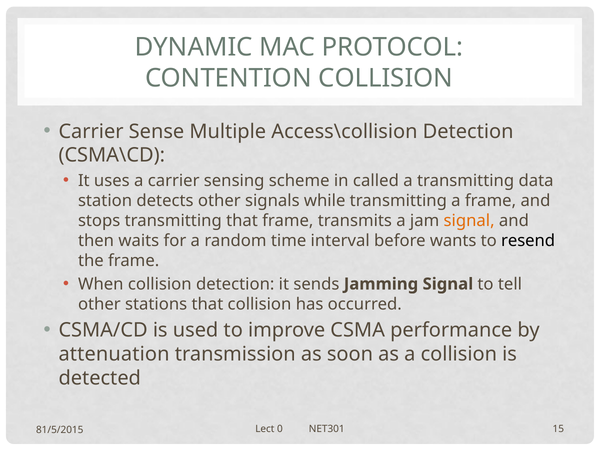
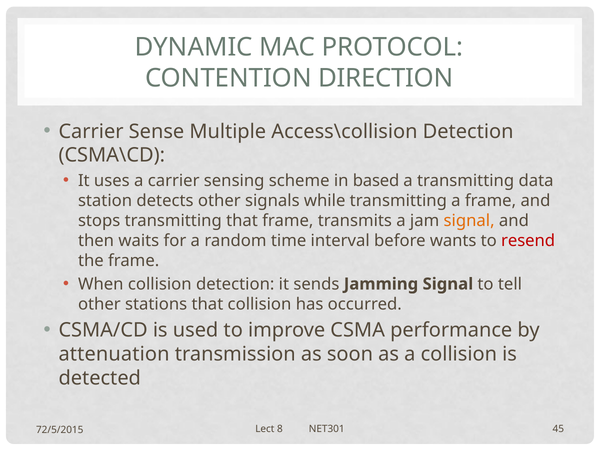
CONTENTION COLLISION: COLLISION -> DIRECTION
called: called -> based
resend colour: black -> red
0: 0 -> 8
15: 15 -> 45
81/5/2015: 81/5/2015 -> 72/5/2015
